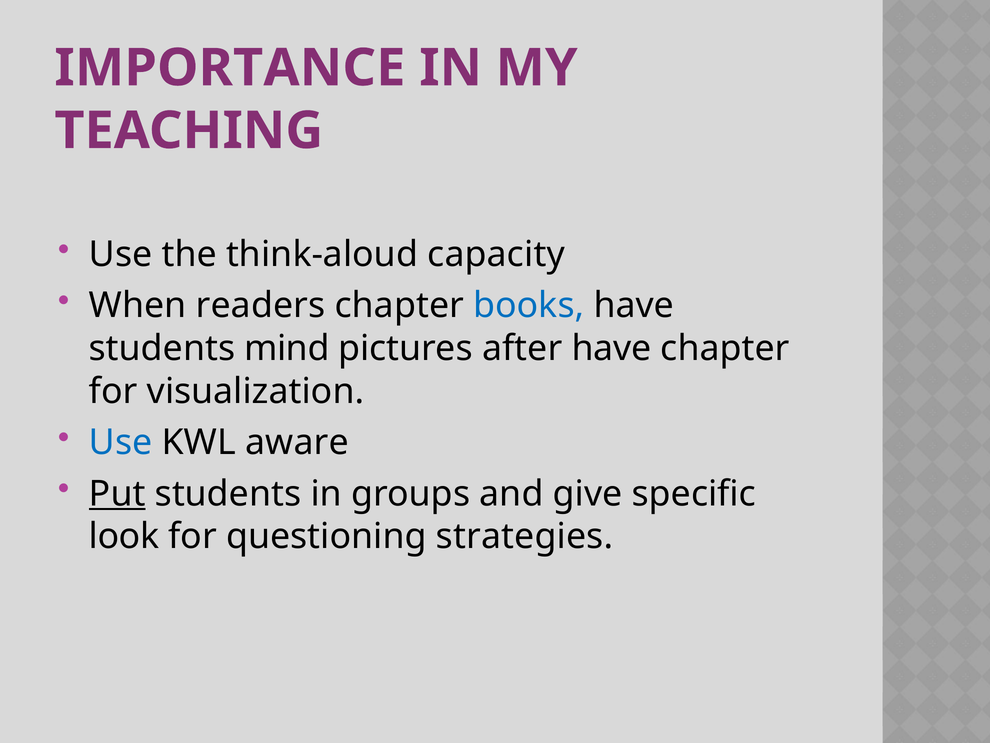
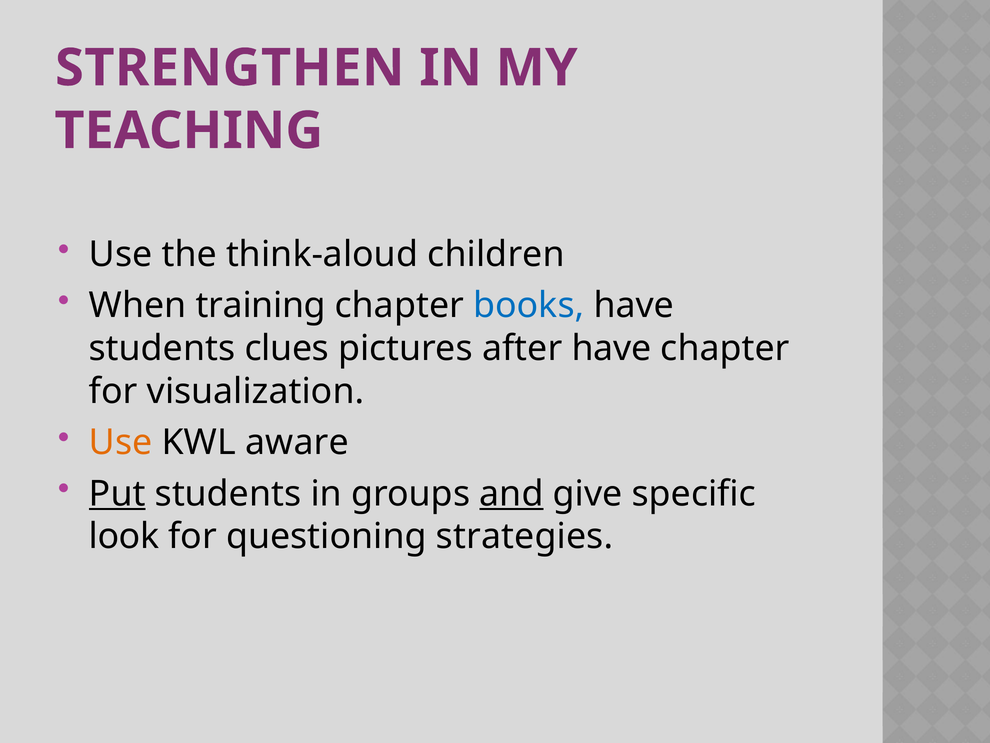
IMPORTANCE: IMPORTANCE -> STRENGTHEN
capacity: capacity -> children
readers: readers -> training
mind: mind -> clues
Use at (121, 442) colour: blue -> orange
and underline: none -> present
